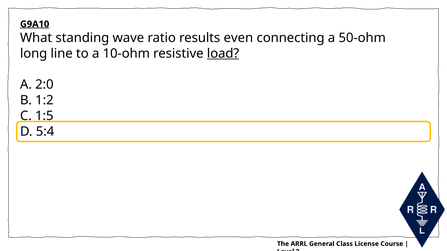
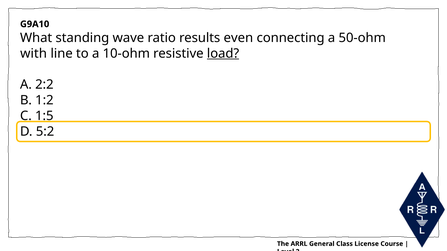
G9A10 underline: present -> none
long: long -> with
2:0: 2:0 -> 2:2
5:4: 5:4 -> 5:2
